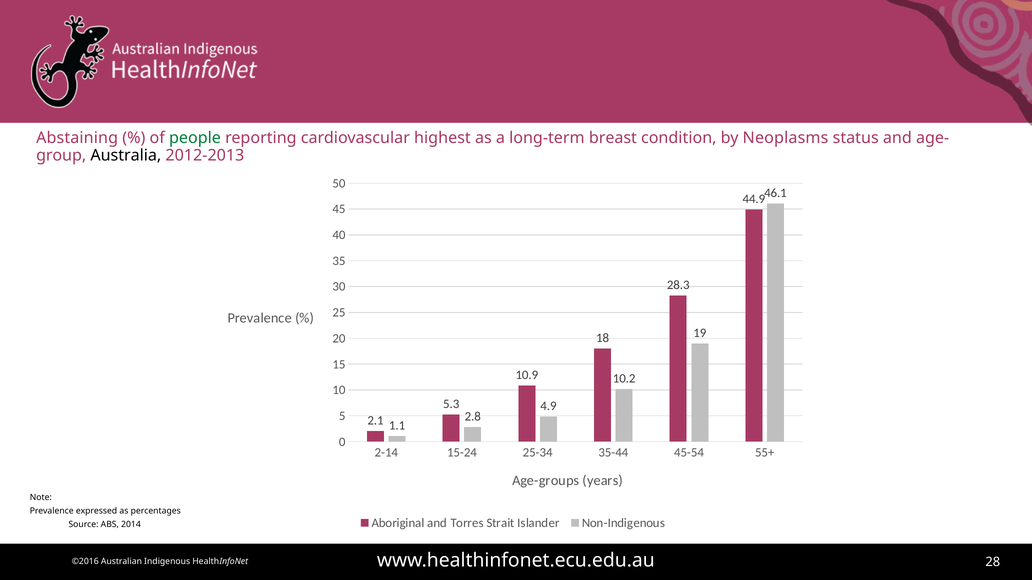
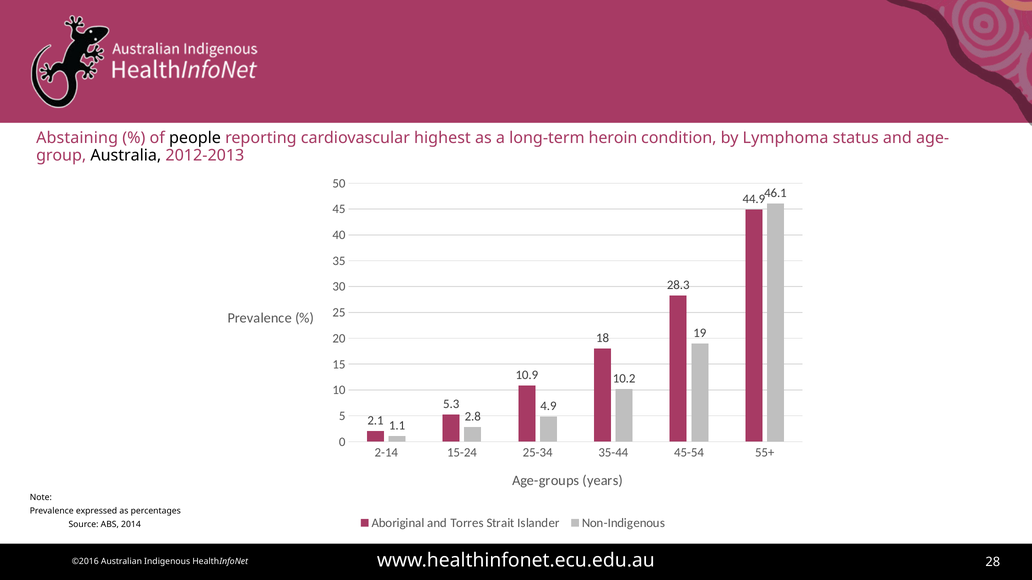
people colour: green -> black
breast: breast -> heroin
Neoplasms: Neoplasms -> Lymphoma
